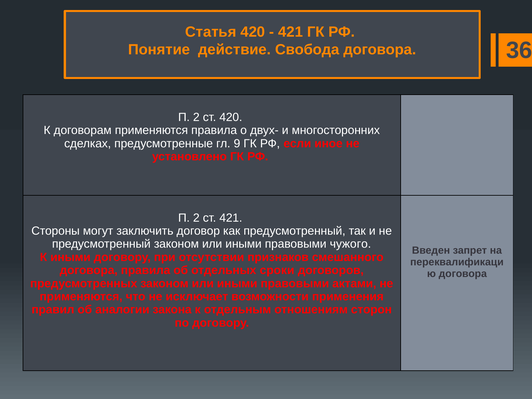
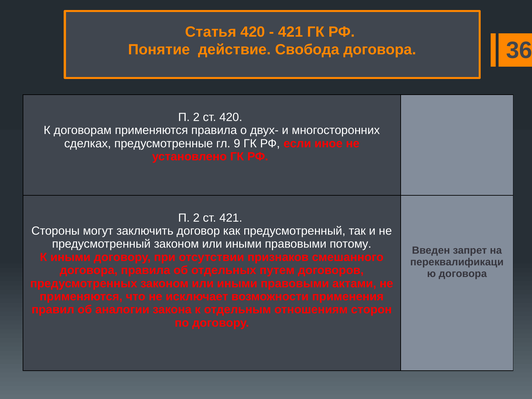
чужого: чужого -> потому
сроки: сроки -> путем
